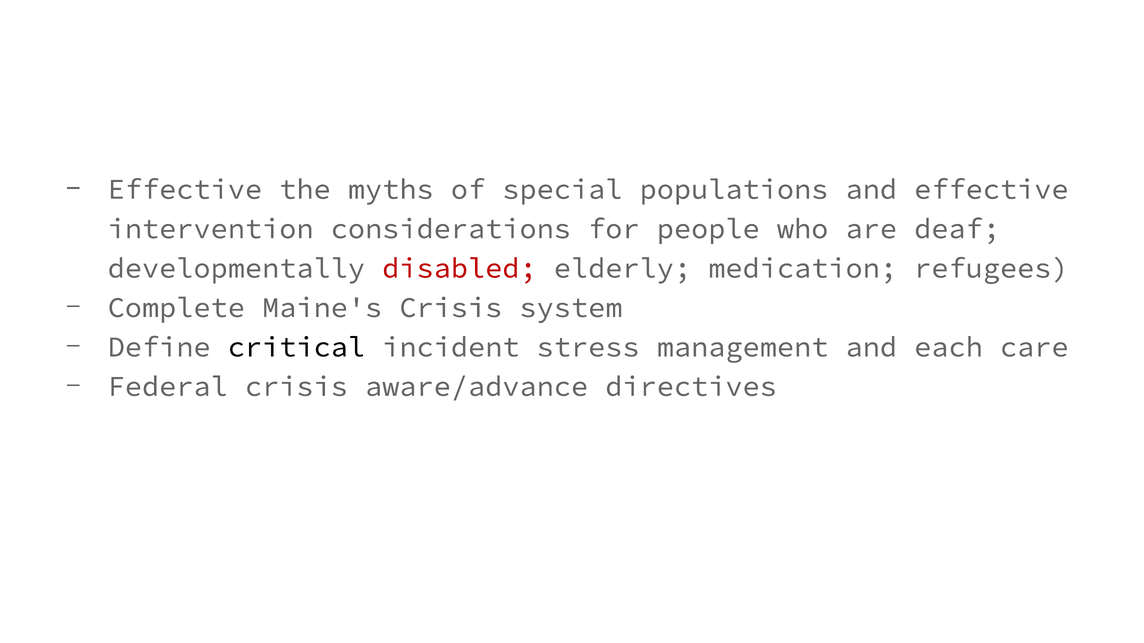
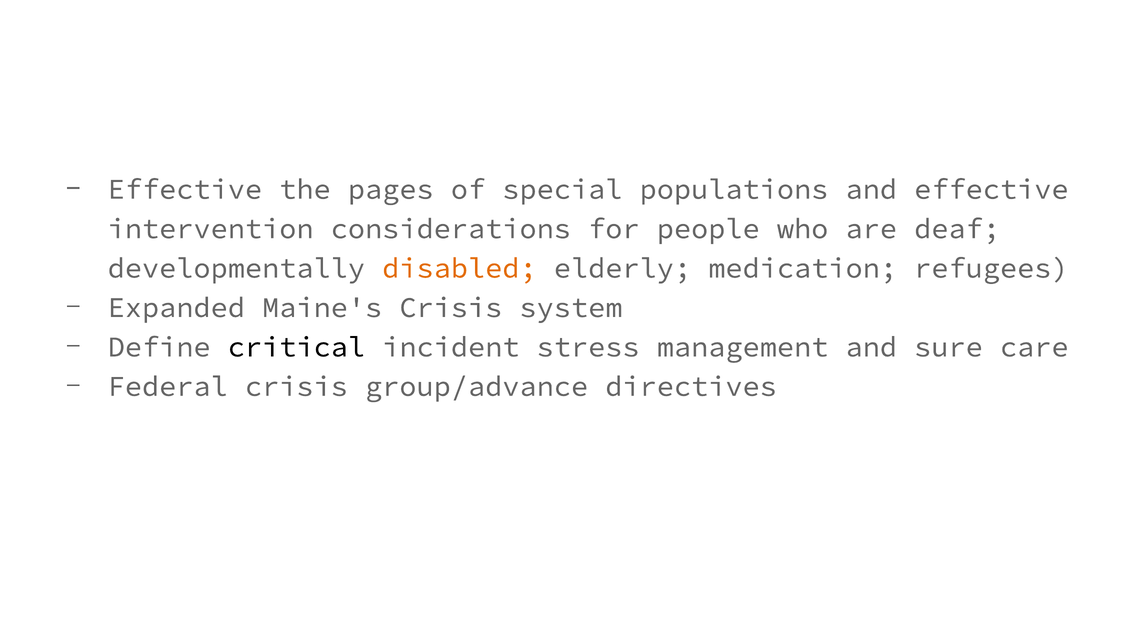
myths: myths -> pages
disabled colour: red -> orange
Complete: Complete -> Expanded
each: each -> sure
aware/advance: aware/advance -> group/advance
